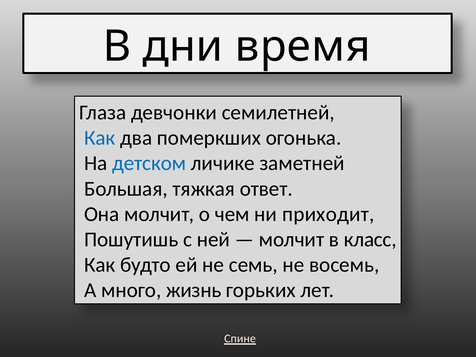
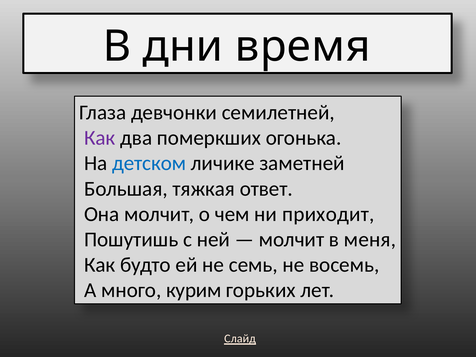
Как at (100, 138) colour: blue -> purple
класс: класс -> меня
жизнь: жизнь -> курим
Спине: Спине -> Слайд
